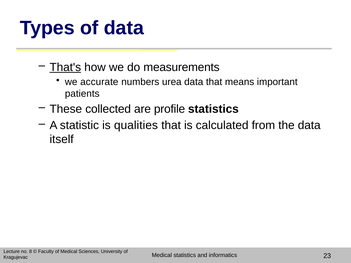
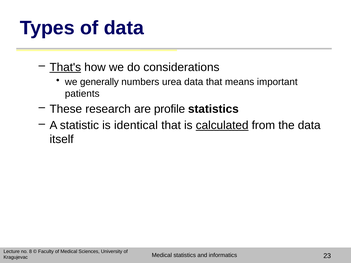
measurements: measurements -> considerations
accurate: accurate -> generally
collected: collected -> research
qualities: qualities -> identical
calculated underline: none -> present
